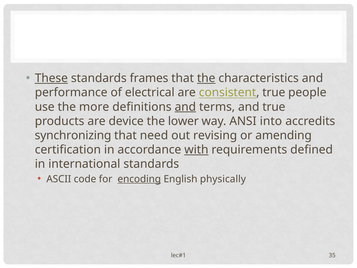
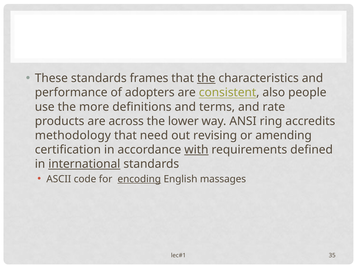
These underline: present -> none
electrical: electrical -> adopters
consistent true: true -> also
and at (185, 107) underline: present -> none
and true: true -> rate
device: device -> across
into: into -> ring
synchronizing: synchronizing -> methodology
international underline: none -> present
physically: physically -> massages
